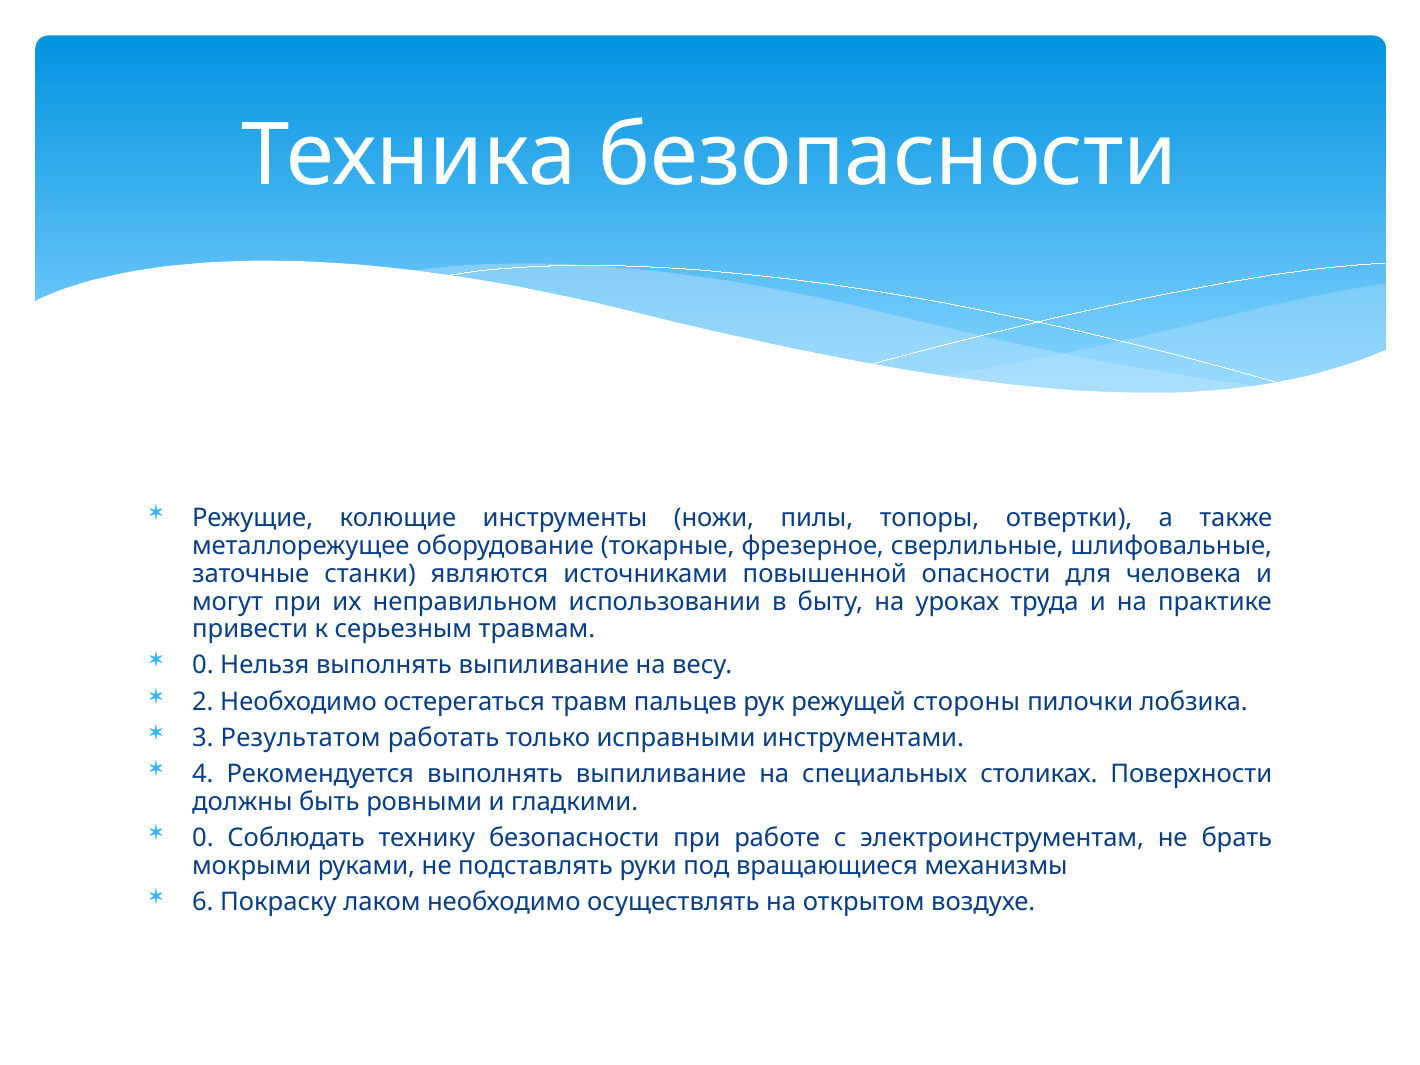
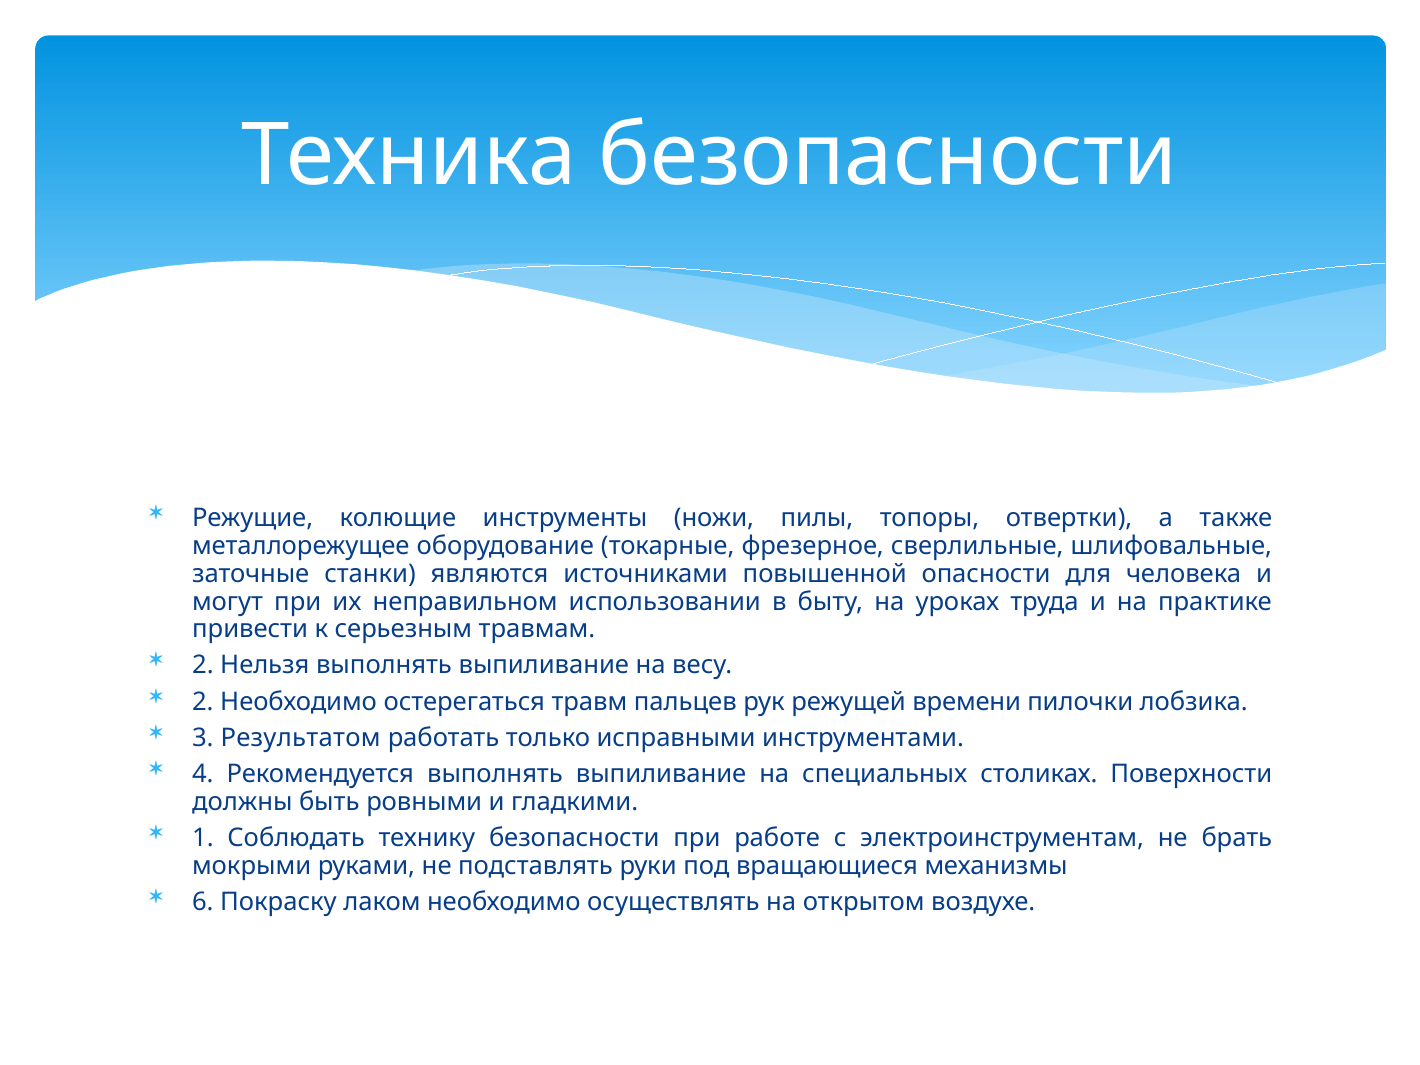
0 at (203, 666): 0 -> 2
стороны: стороны -> времени
0 at (203, 838): 0 -> 1
